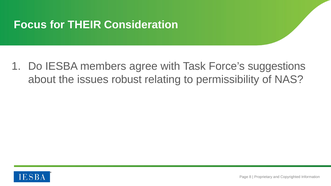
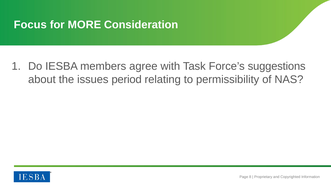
THEIR: THEIR -> MORE
robust: robust -> period
